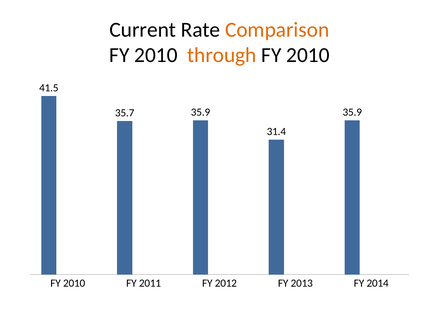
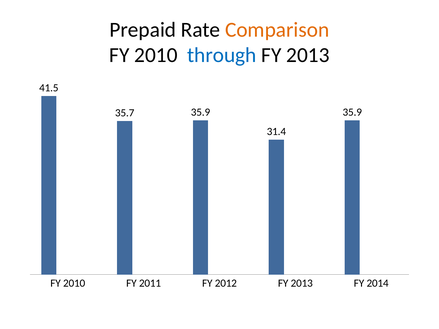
Current: Current -> Prepaid
through colour: orange -> blue
2010 at (308, 55): 2010 -> 2013
